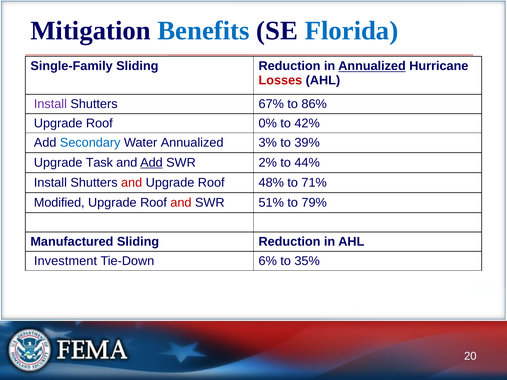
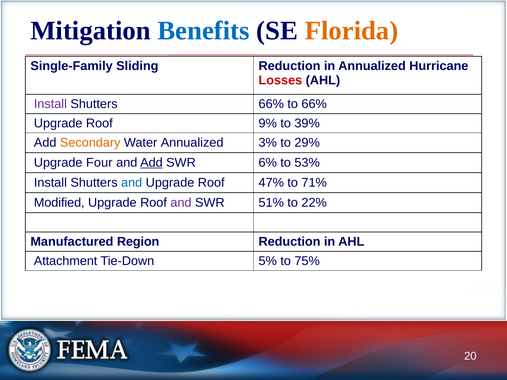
Florida colour: blue -> orange
Annualized at (372, 66) underline: present -> none
Shutters 67%: 67% -> 66%
to 86%: 86% -> 66%
0%: 0% -> 9%
42%: 42% -> 39%
Secondary colour: blue -> orange
39%: 39% -> 29%
Task: Task -> Four
2%: 2% -> 6%
44%: 44% -> 53%
and at (132, 183) colour: red -> blue
48%: 48% -> 47%
and at (181, 203) colour: red -> purple
79%: 79% -> 22%
Manufactured Sliding: Sliding -> Region
Investment: Investment -> Attachment
6%: 6% -> 5%
35%: 35% -> 75%
